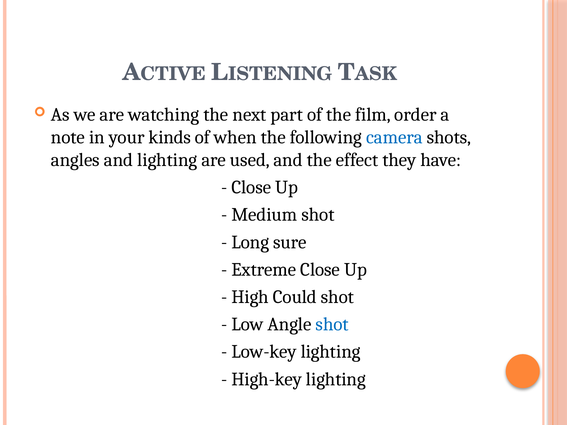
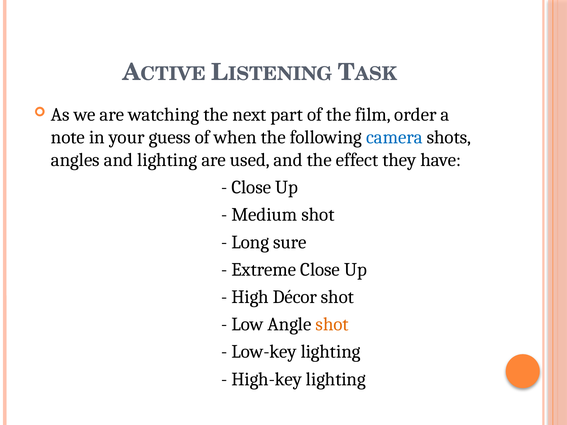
kinds: kinds -> guess
Could: Could -> Décor
shot at (332, 325) colour: blue -> orange
